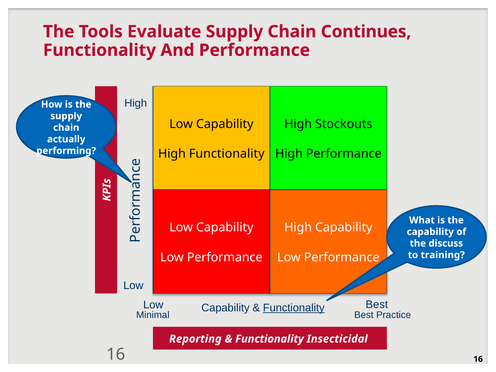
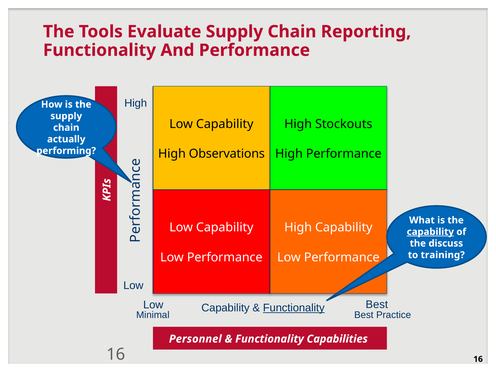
Continues: Continues -> Reporting
High Functionality: Functionality -> Observations
capability at (430, 232) underline: none -> present
Reporting: Reporting -> Personnel
Insecticidal: Insecticidal -> Capabilities
